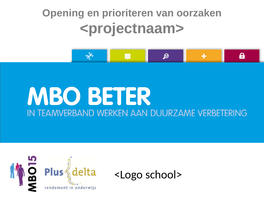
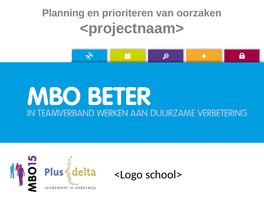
Opening: Opening -> Planning
